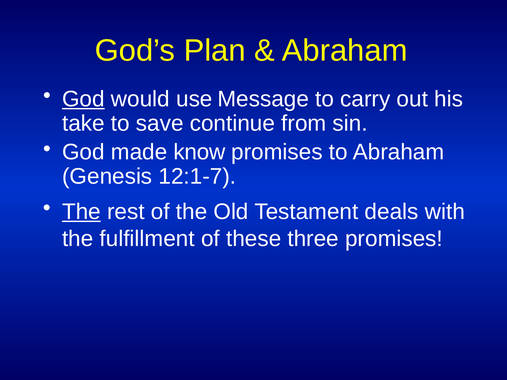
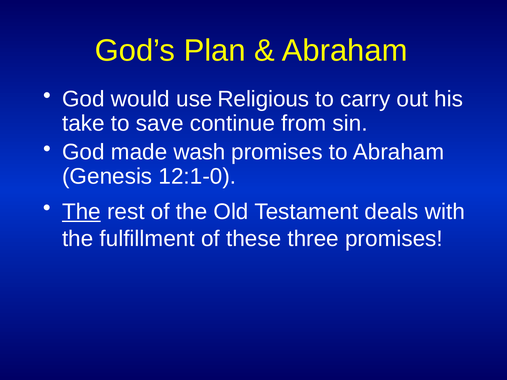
God at (83, 99) underline: present -> none
Message: Message -> Religious
know: know -> wash
12:1-7: 12:1-7 -> 12:1-0
